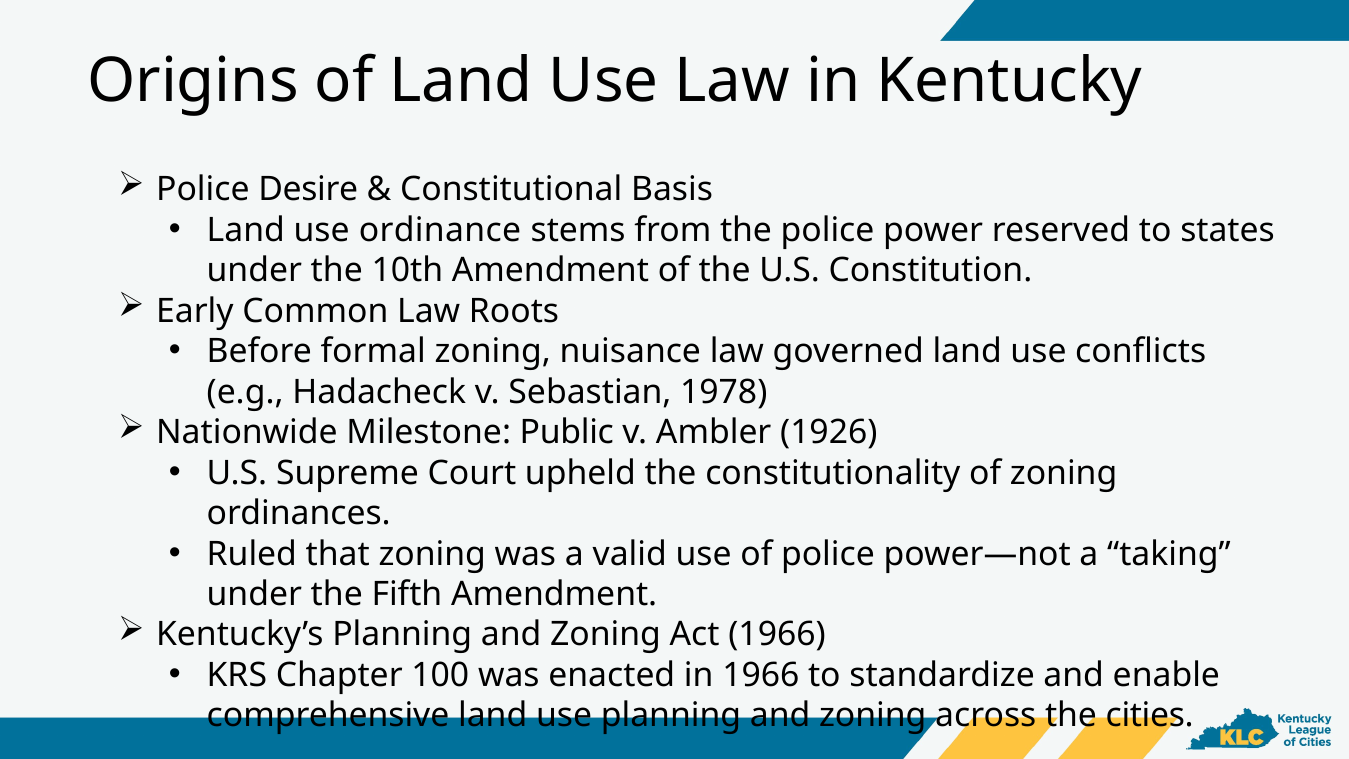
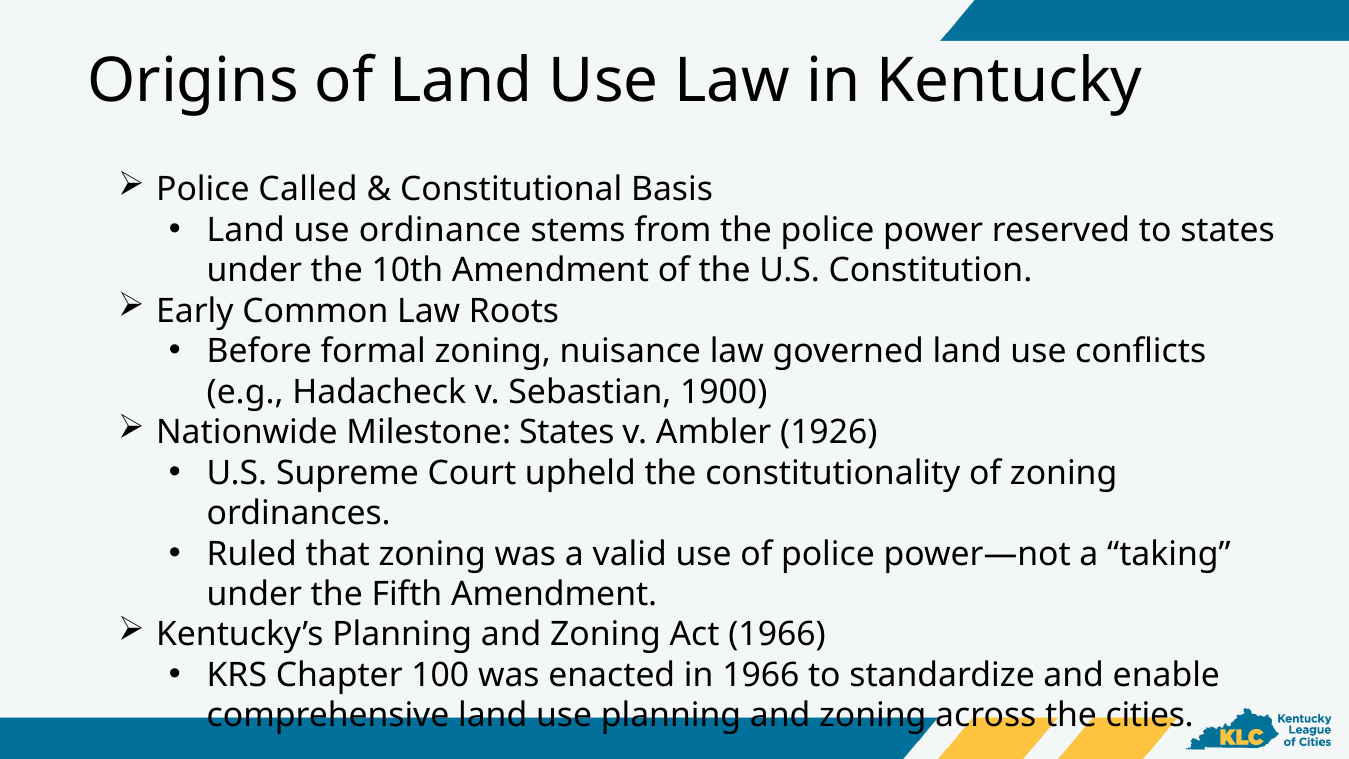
Desire: Desire -> Called
1978: 1978 -> 1900
Milestone Public: Public -> States
